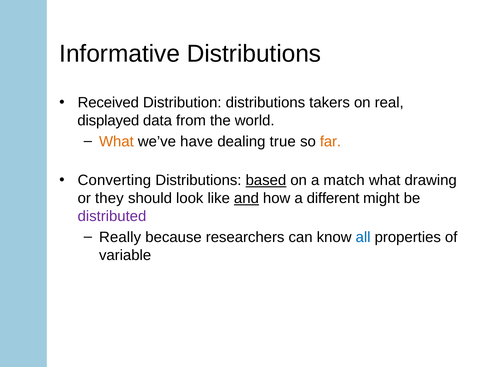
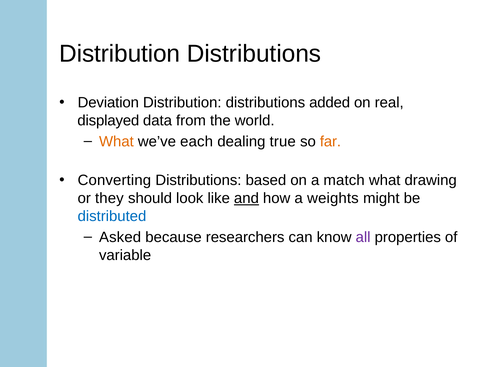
Informative at (120, 54): Informative -> Distribution
Received: Received -> Deviation
takers: takers -> added
have: have -> each
based underline: present -> none
different: different -> weights
distributed colour: purple -> blue
Really: Really -> Asked
all colour: blue -> purple
